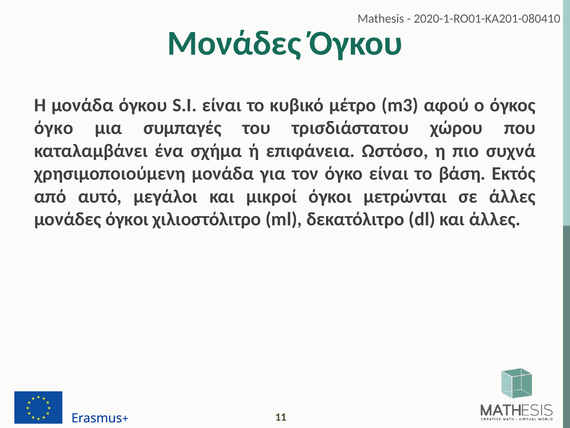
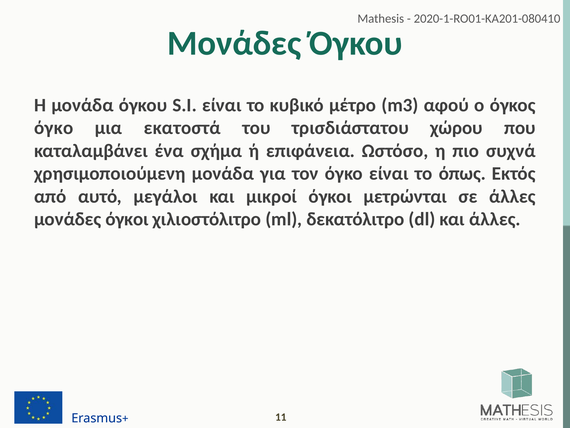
συμπαγές: συμπαγές -> εκατοστά
βάση: βάση -> όπως
